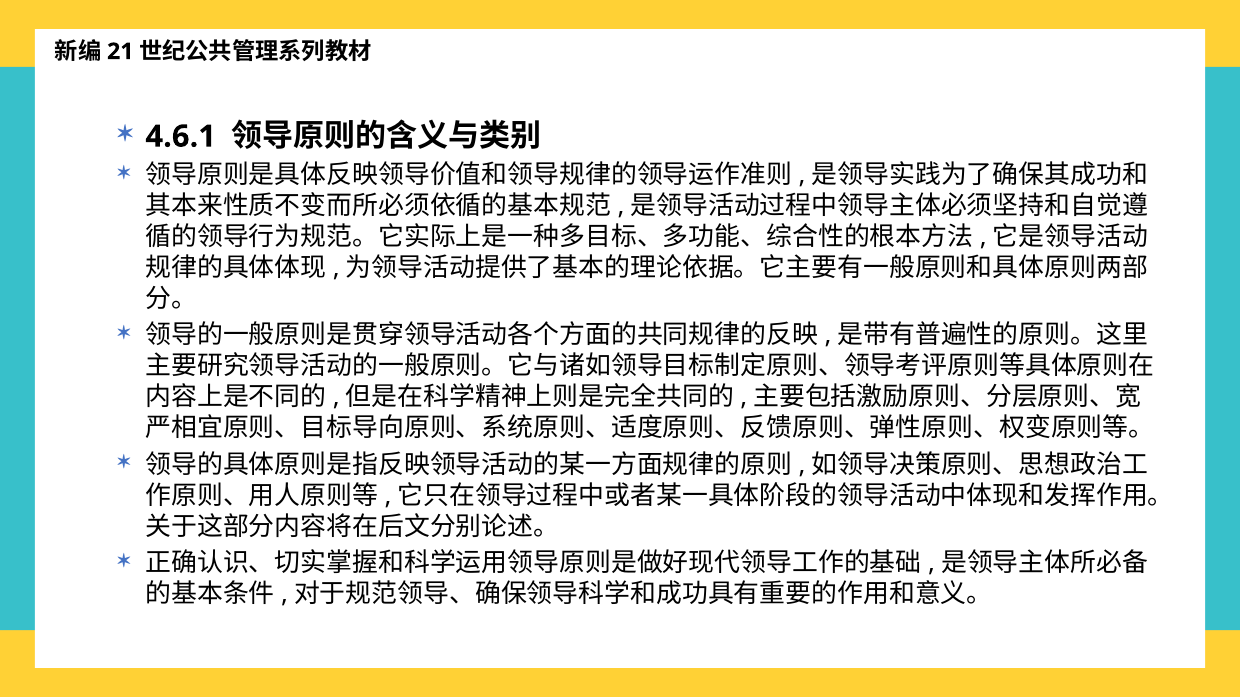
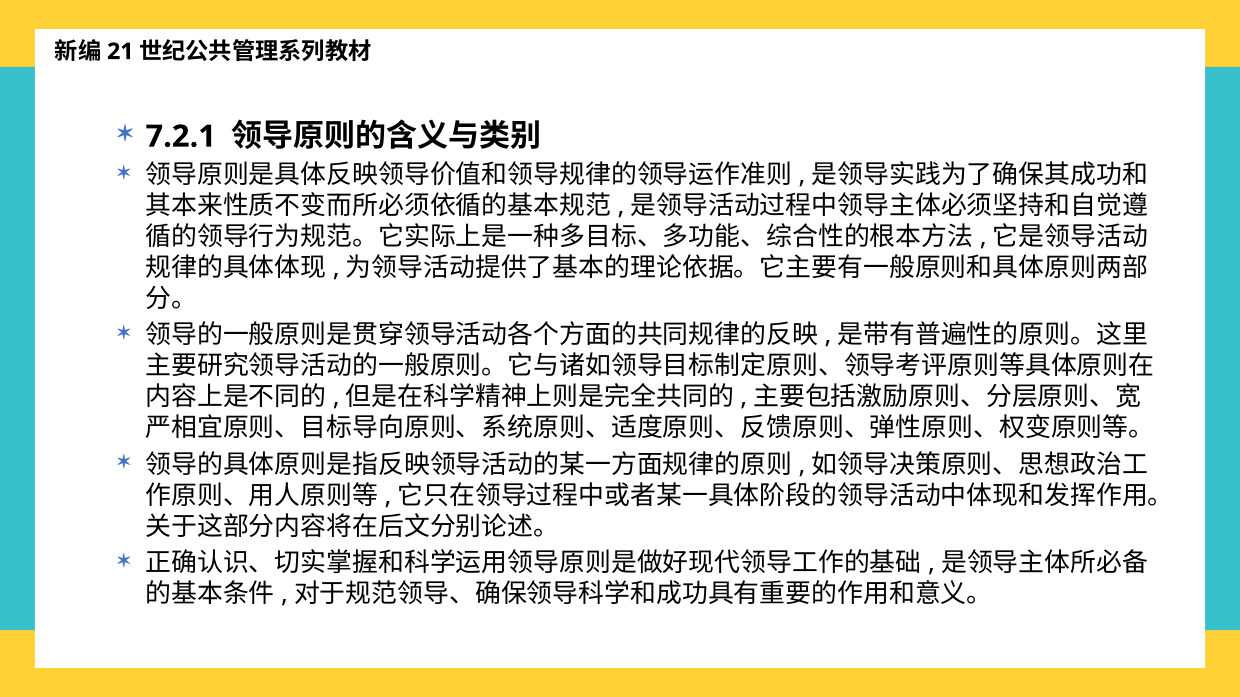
4.6.1: 4.6.1 -> 7.2.1
